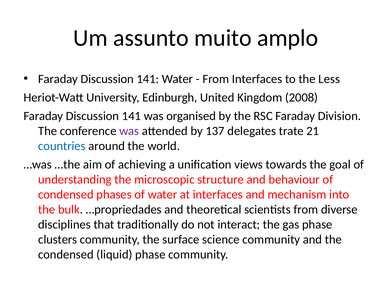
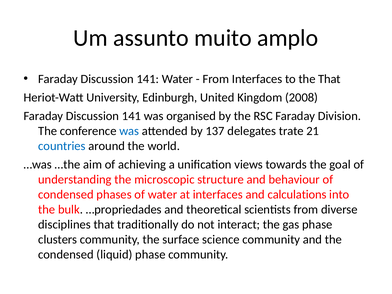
the Less: Less -> That
was at (129, 131) colour: purple -> blue
mechanism: mechanism -> calculations
